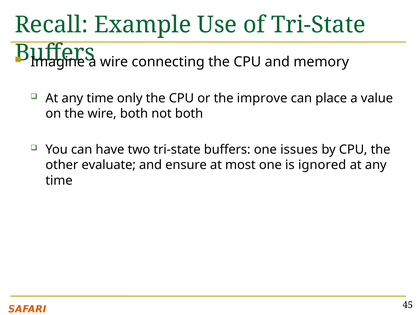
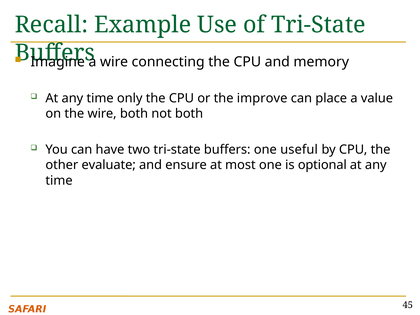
issues: issues -> useful
ignored: ignored -> optional
